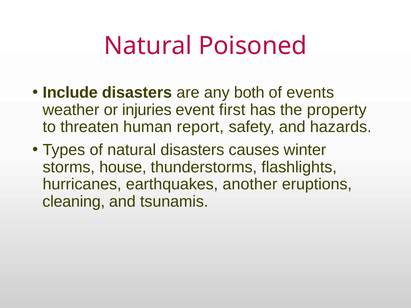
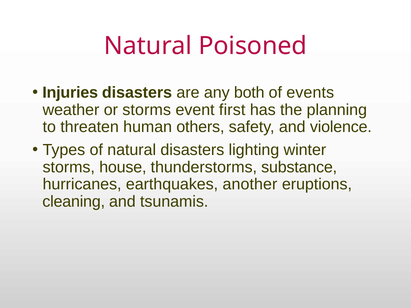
Include: Include -> Injuries
or injuries: injuries -> storms
property: property -> planning
report: report -> others
hazards: hazards -> violence
causes: causes -> lighting
flashlights: flashlights -> substance
